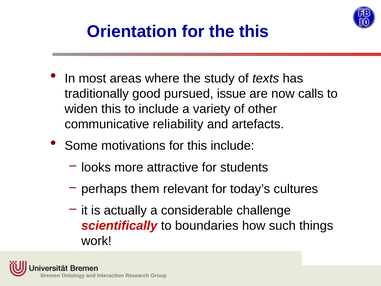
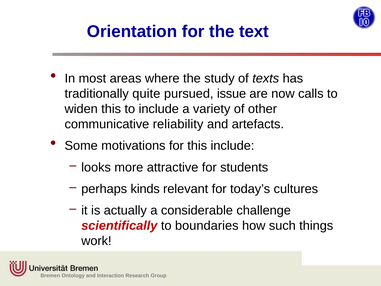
the this: this -> text
good: good -> quite
them: them -> kinds
